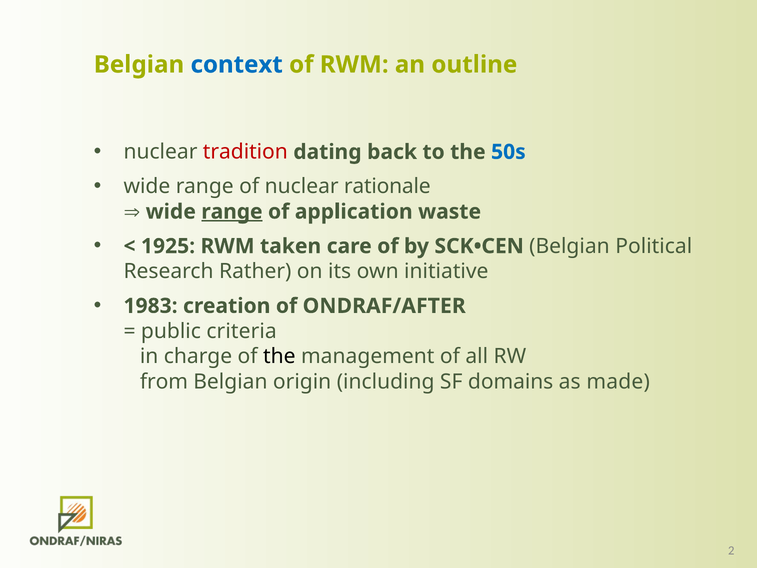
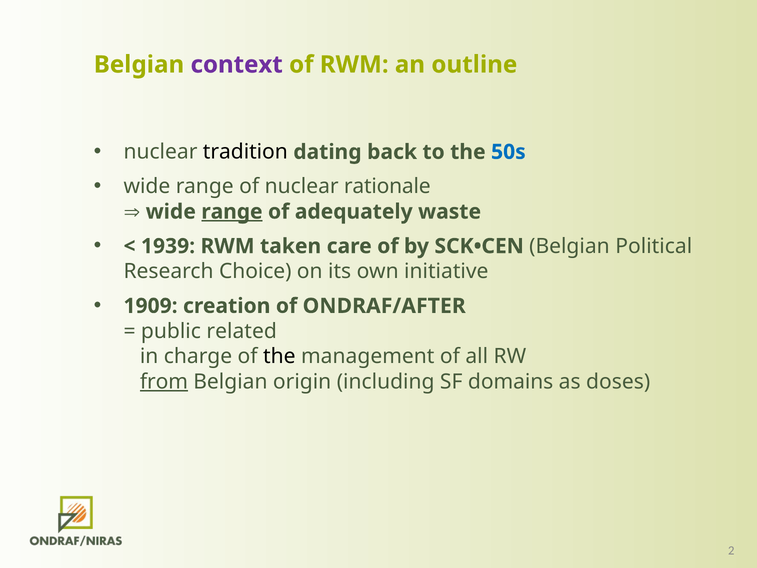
context colour: blue -> purple
tradition colour: red -> black
application: application -> adequately
1925: 1925 -> 1939
Rather: Rather -> Choice
1983: 1983 -> 1909
criteria: criteria -> related
from underline: none -> present
made: made -> doses
